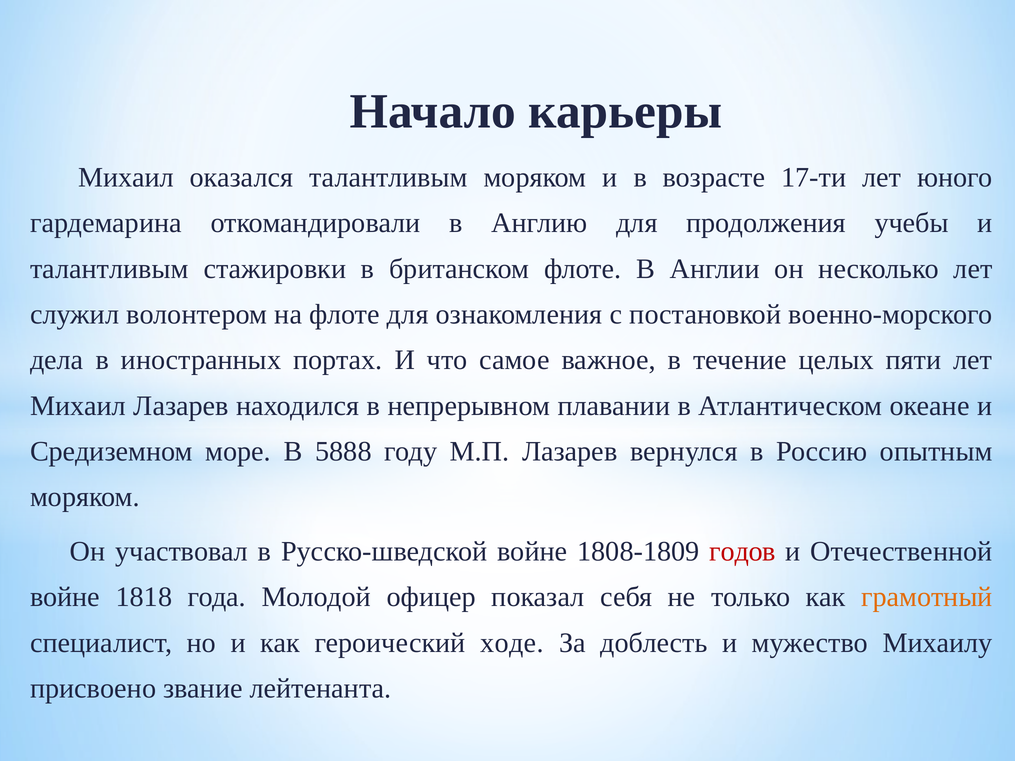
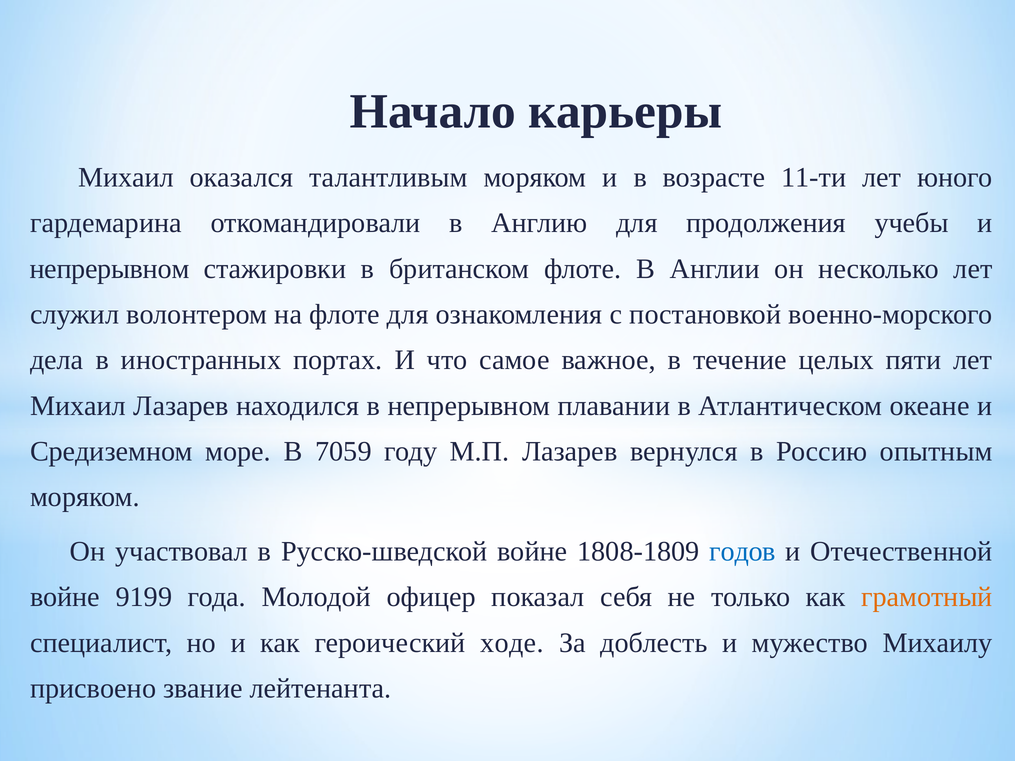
17-ти: 17-ти -> 11-ти
талантливым at (109, 269): талантливым -> непрерывном
5888: 5888 -> 7059
годов colour: red -> blue
1818: 1818 -> 9199
